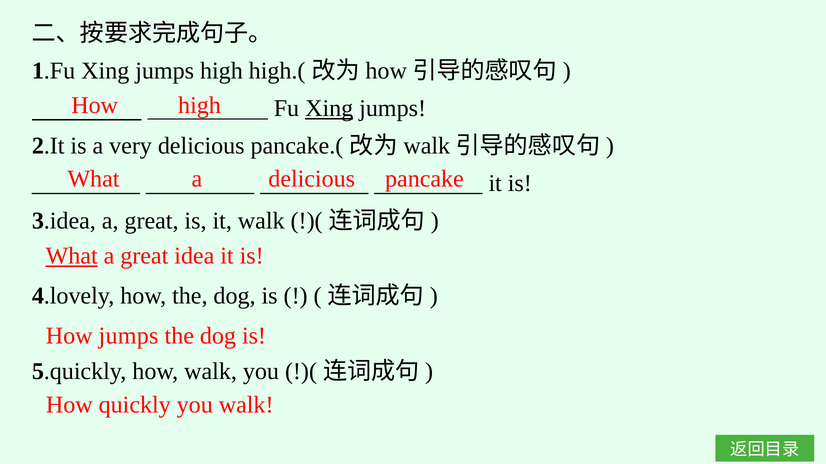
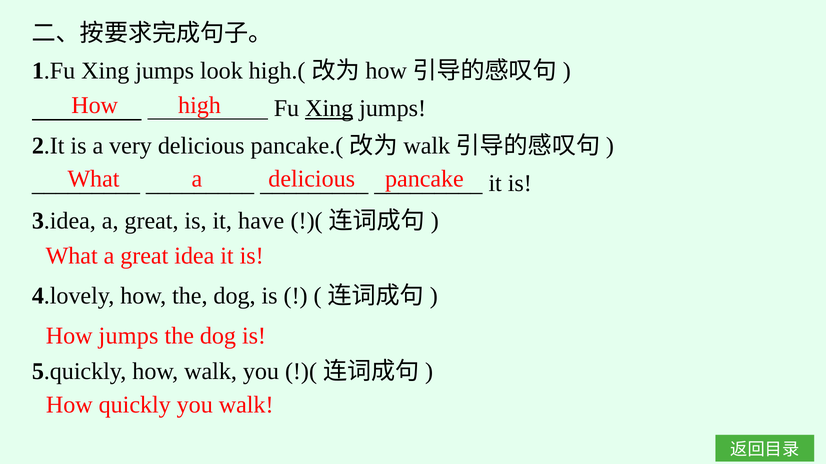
jumps high: high -> look
it walk: walk -> have
What at (72, 256) underline: present -> none
